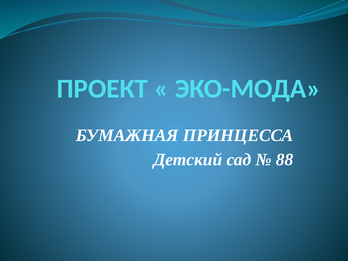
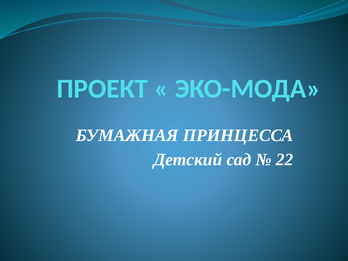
88: 88 -> 22
